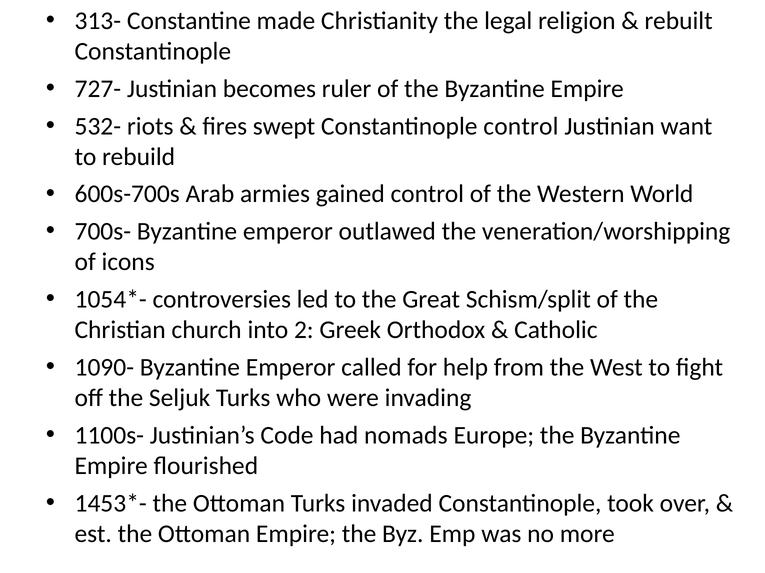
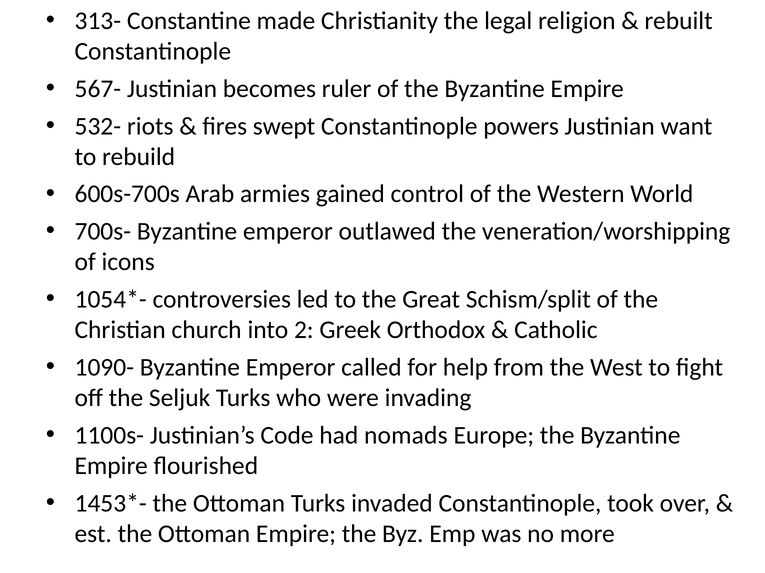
727-: 727- -> 567-
Constantinople control: control -> powers
